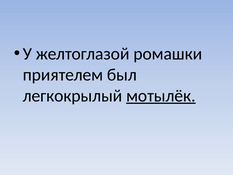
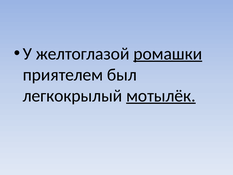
ромашки underline: none -> present
